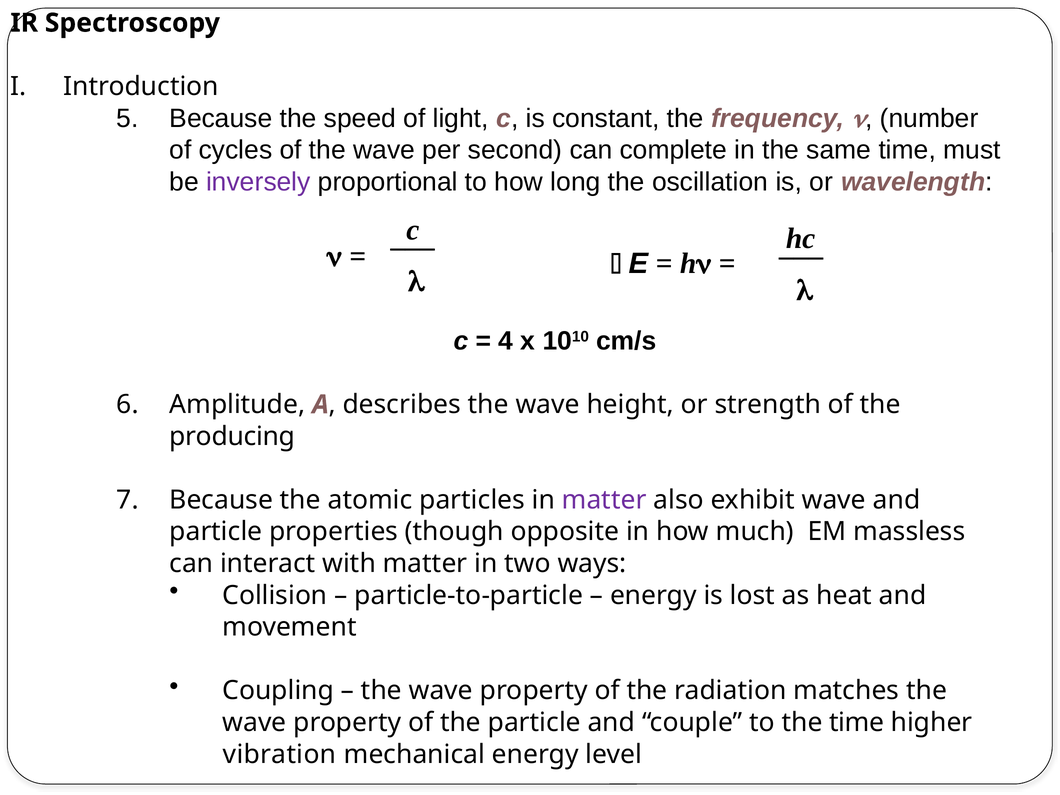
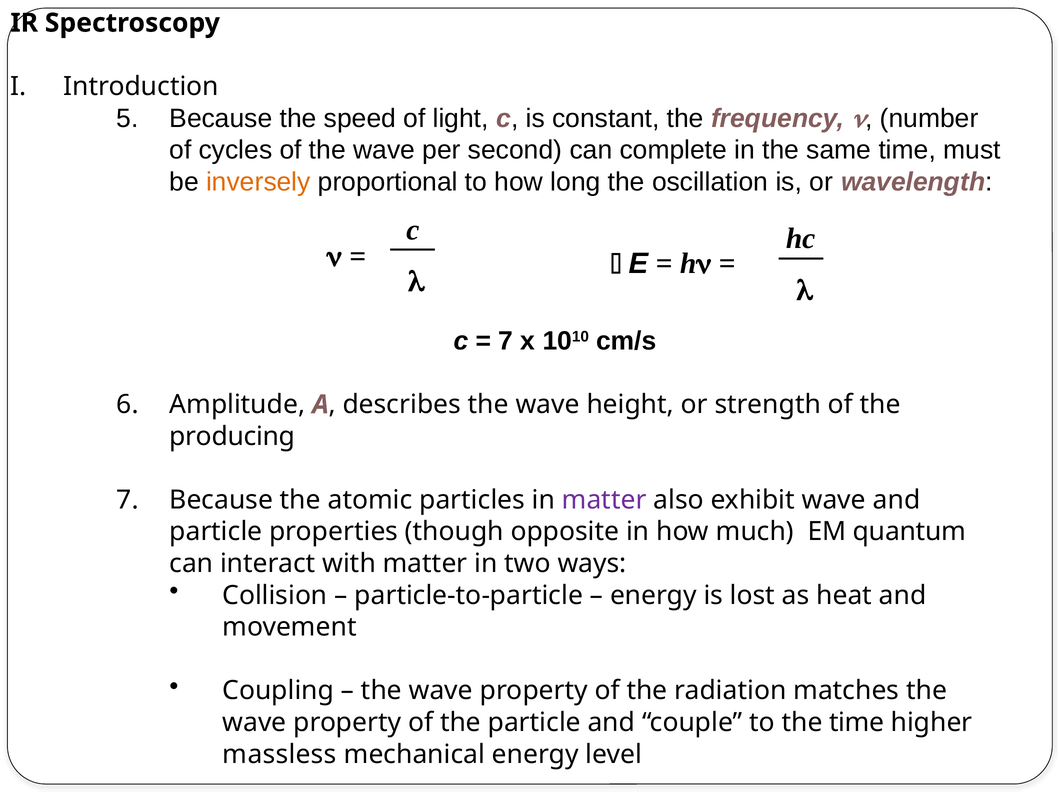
inversely colour: purple -> orange
4 at (506, 341): 4 -> 7
massless: massless -> quantum
vibration: vibration -> massless
